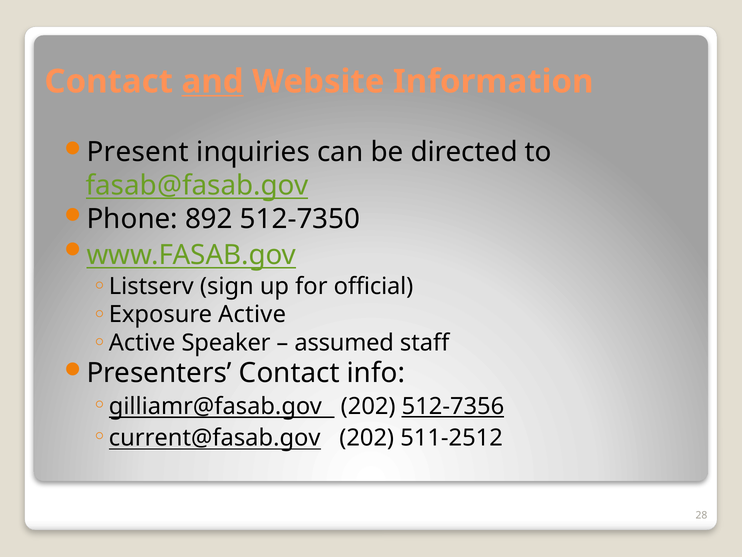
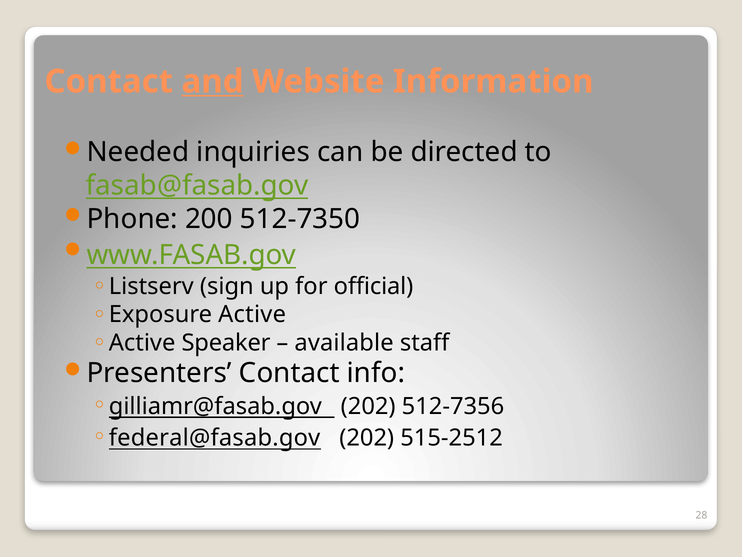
Present: Present -> Needed
892: 892 -> 200
assumed: assumed -> available
512-7356 underline: present -> none
current@fasab.gov: current@fasab.gov -> federal@fasab.gov
511-2512: 511-2512 -> 515-2512
